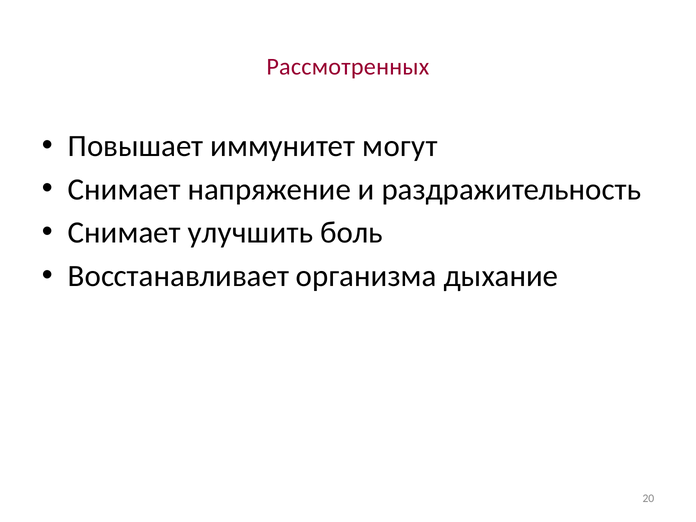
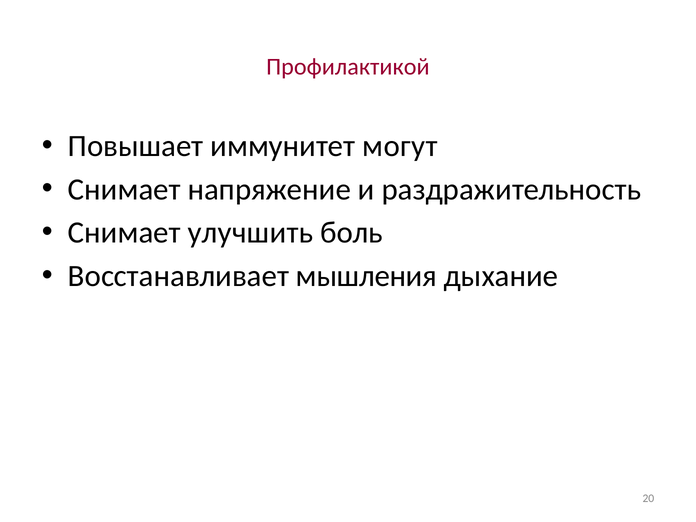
Рассмотренных: Рассмотренных -> Профилактикой
организма: организма -> мышления
